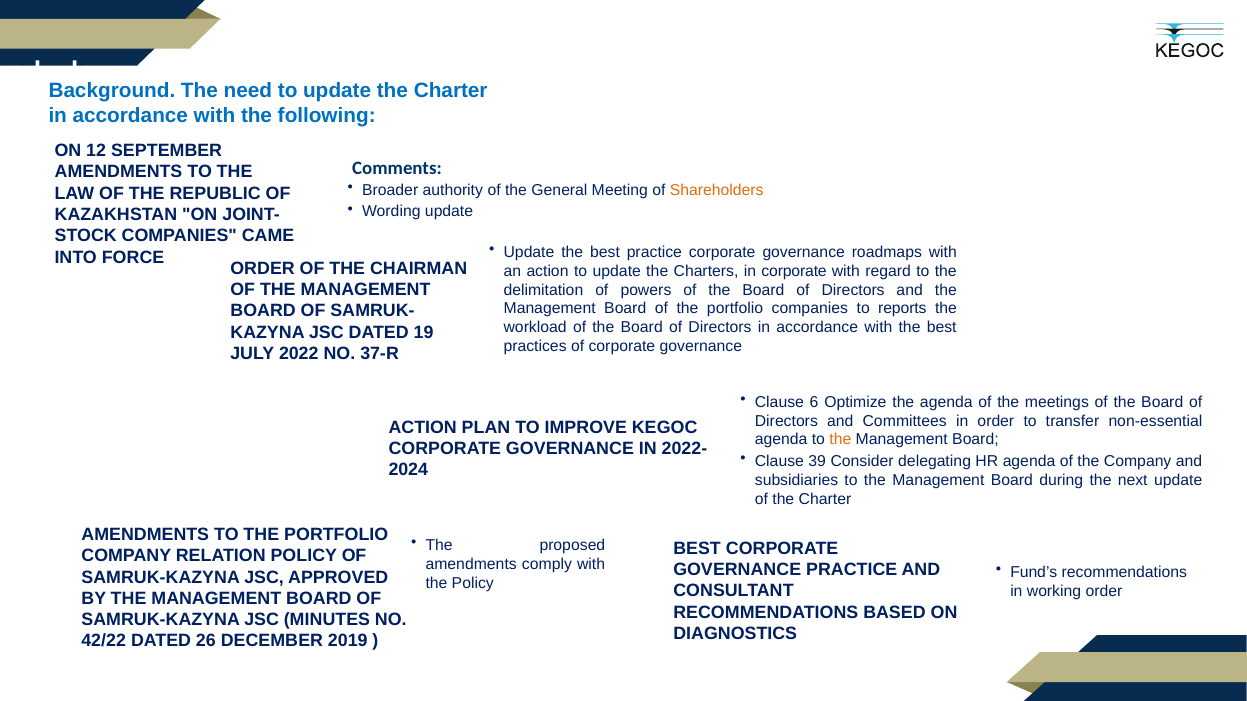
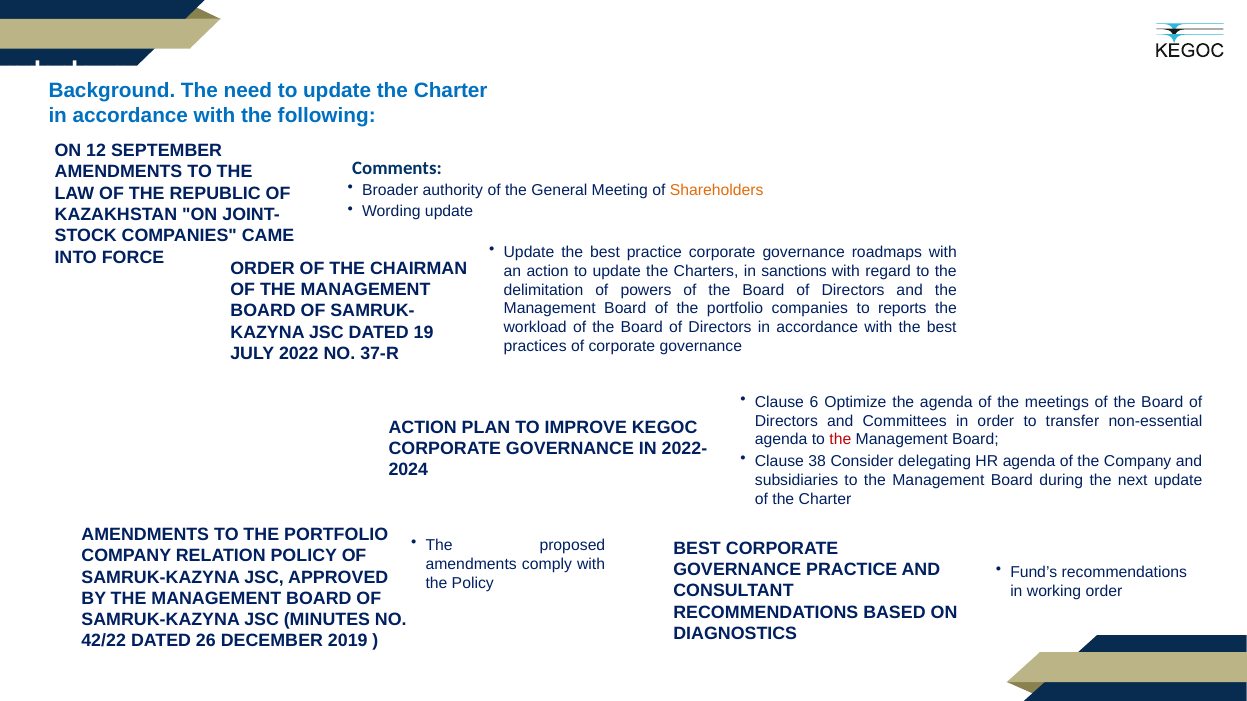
in corporate: corporate -> sanctions
the at (840, 440) colour: orange -> red
39: 39 -> 38
